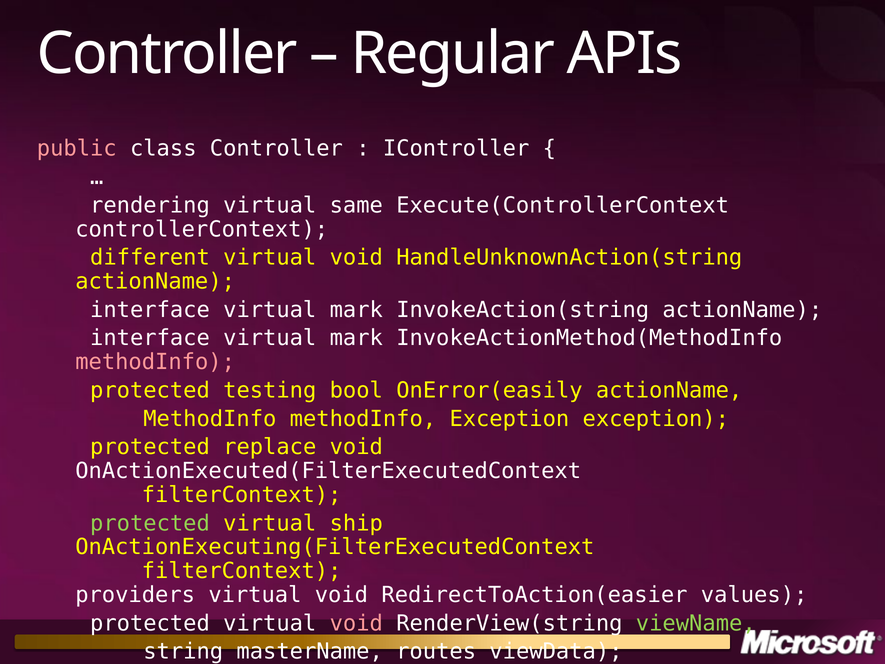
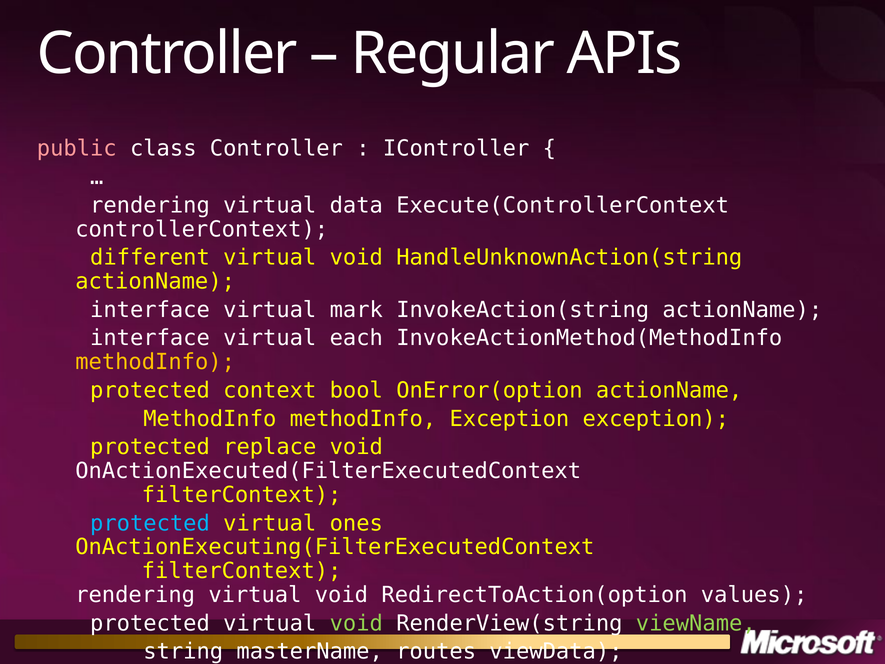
same: same -> data
mark at (356, 338): mark -> each
methodInfo at (155, 362) colour: pink -> yellow
testing: testing -> context
OnError(easily: OnError(easily -> OnError(option
protected at (150, 523) colour: light green -> light blue
ship: ship -> ones
providers at (135, 595): providers -> rendering
RedirectToAction(easier: RedirectToAction(easier -> RedirectToAction(option
void at (356, 623) colour: pink -> light green
